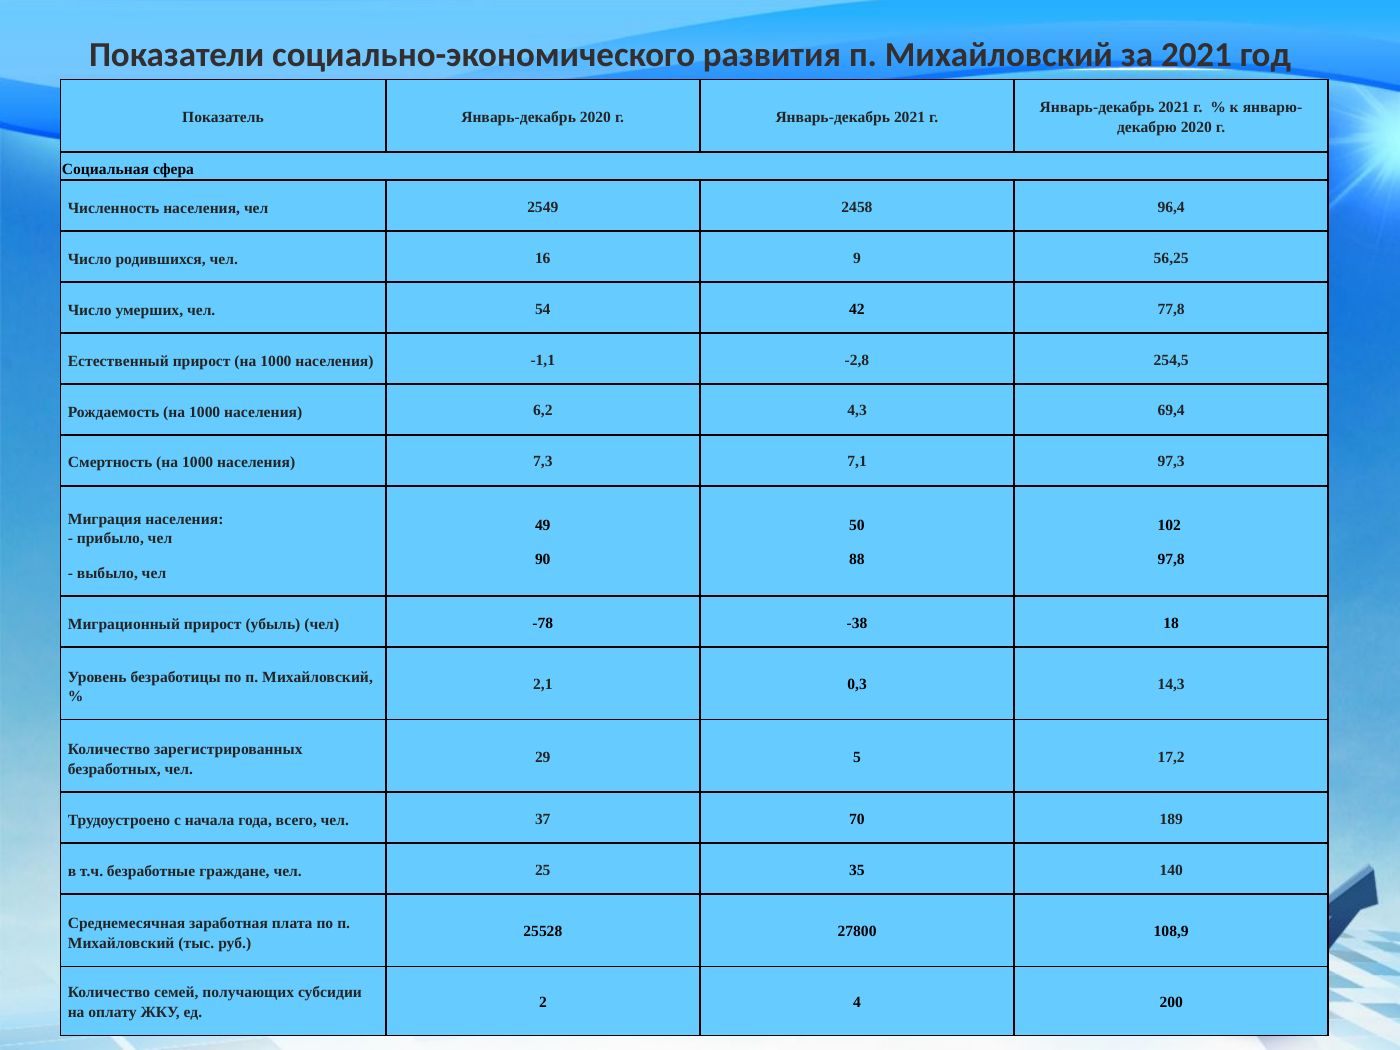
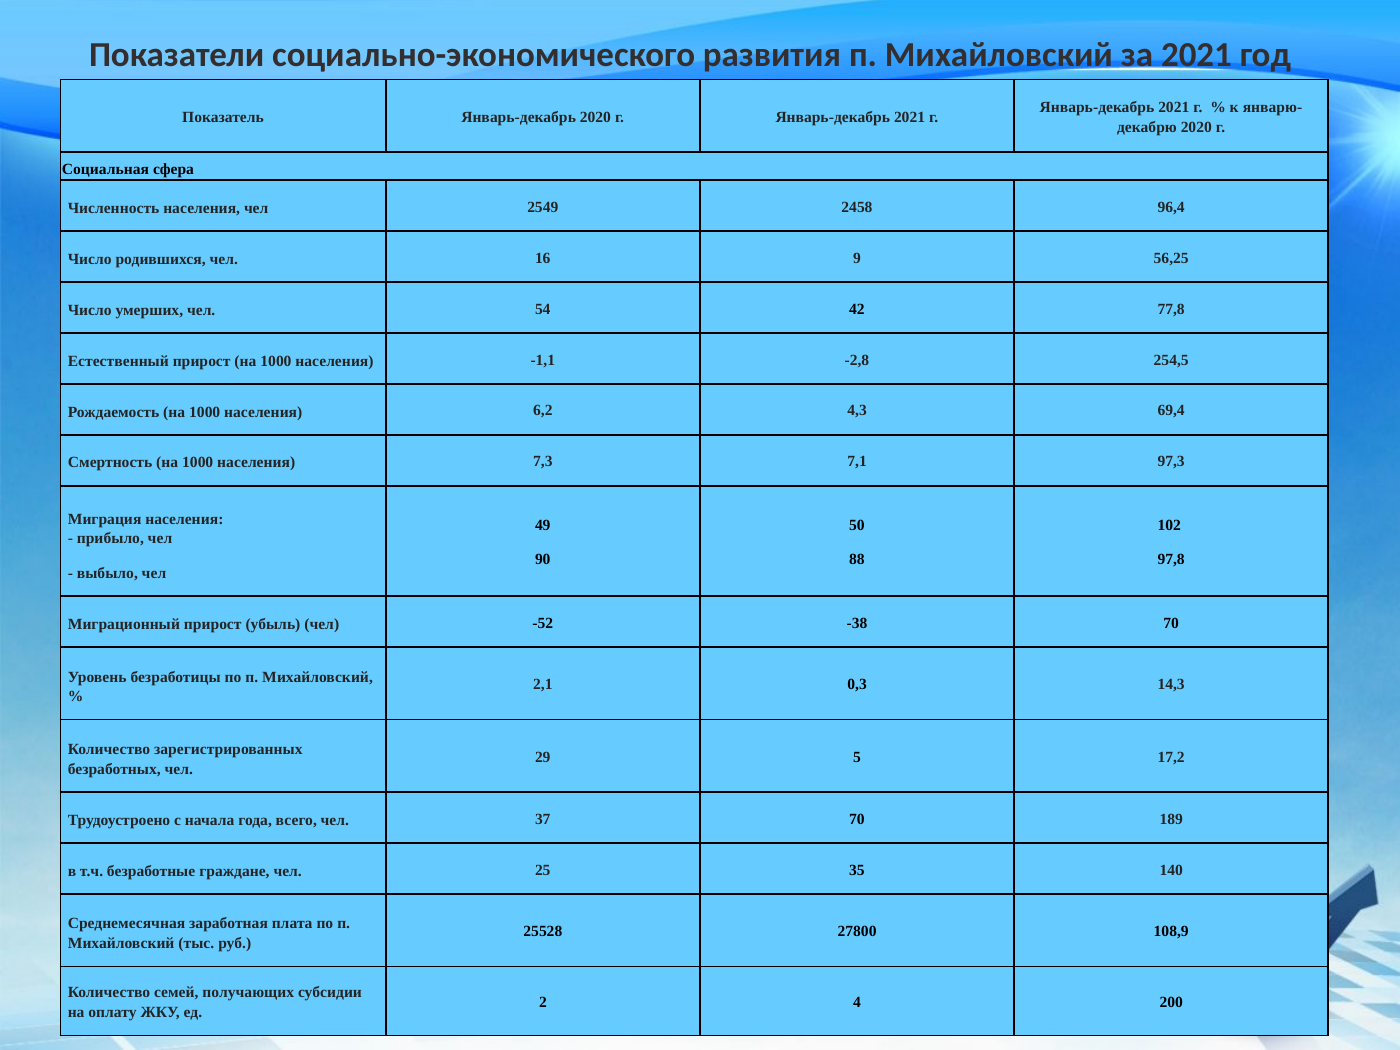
-78: -78 -> -52
-38 18: 18 -> 70
